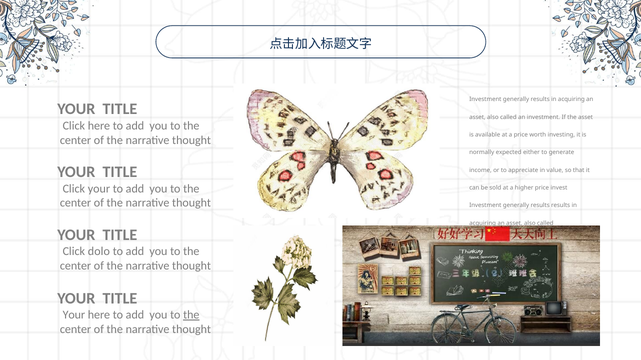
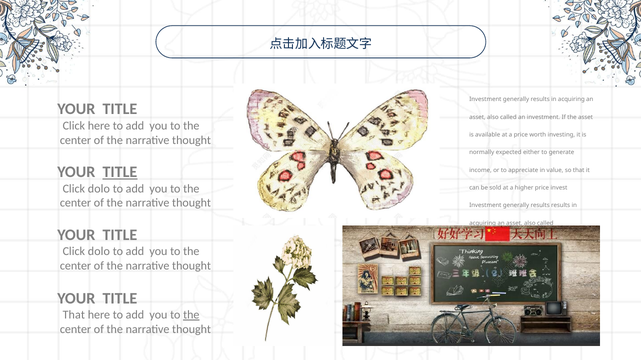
TITLE at (120, 172) underline: none -> present
your at (99, 189): your -> dolo
Your at (74, 316): Your -> That
